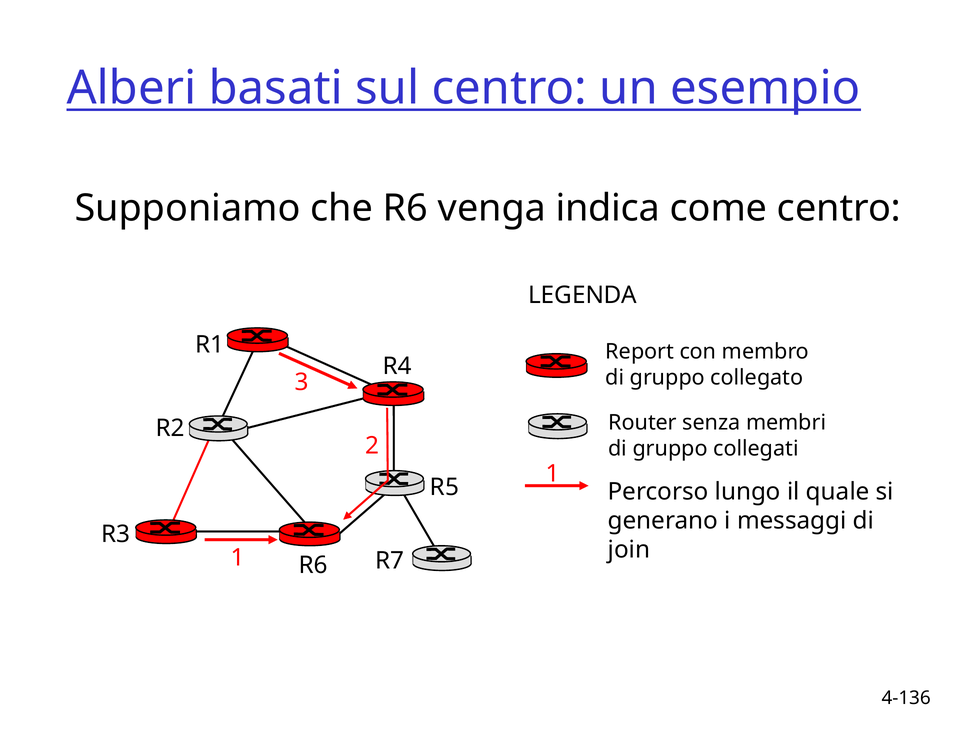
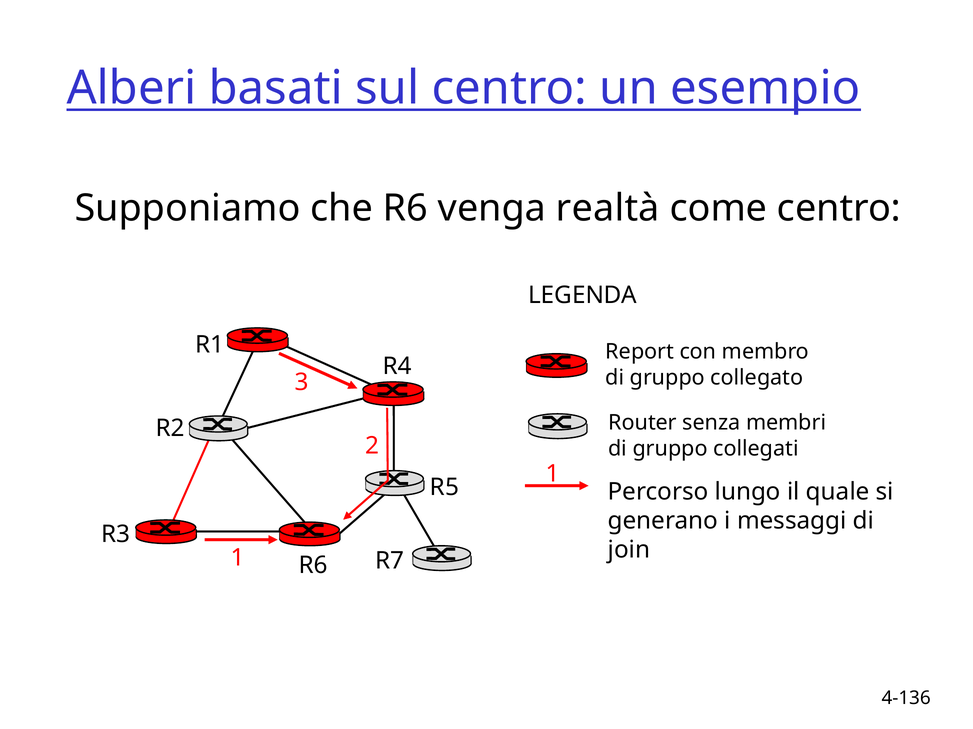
indica: indica -> realtà
